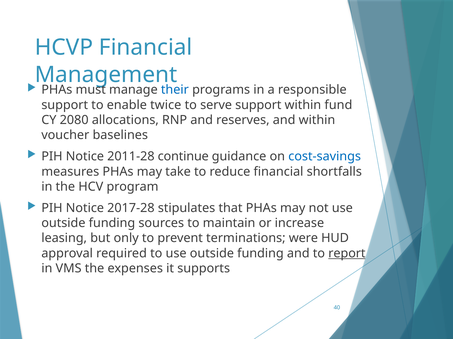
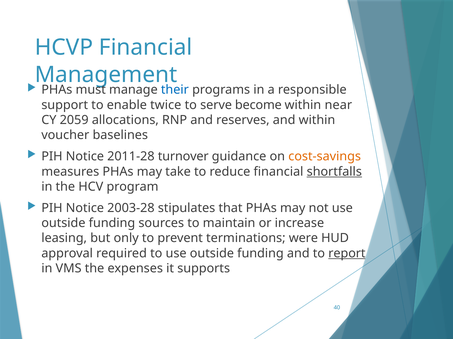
serve support: support -> become
fund: fund -> near
2080: 2080 -> 2059
continue: continue -> turnover
cost-savings colour: blue -> orange
shortfalls underline: none -> present
2017-28: 2017-28 -> 2003-28
